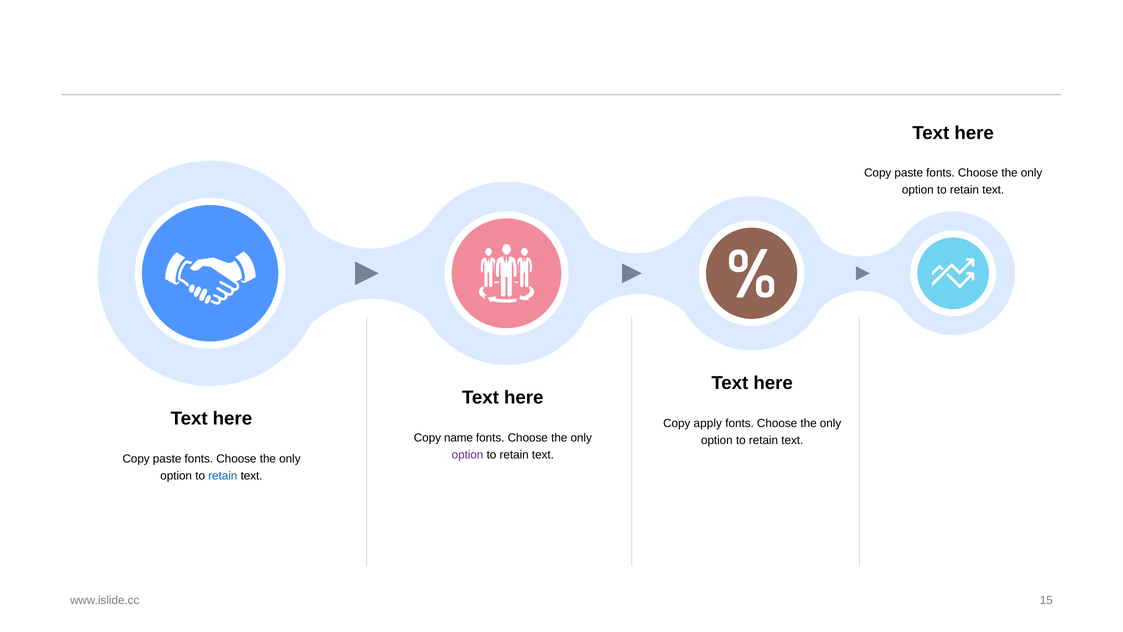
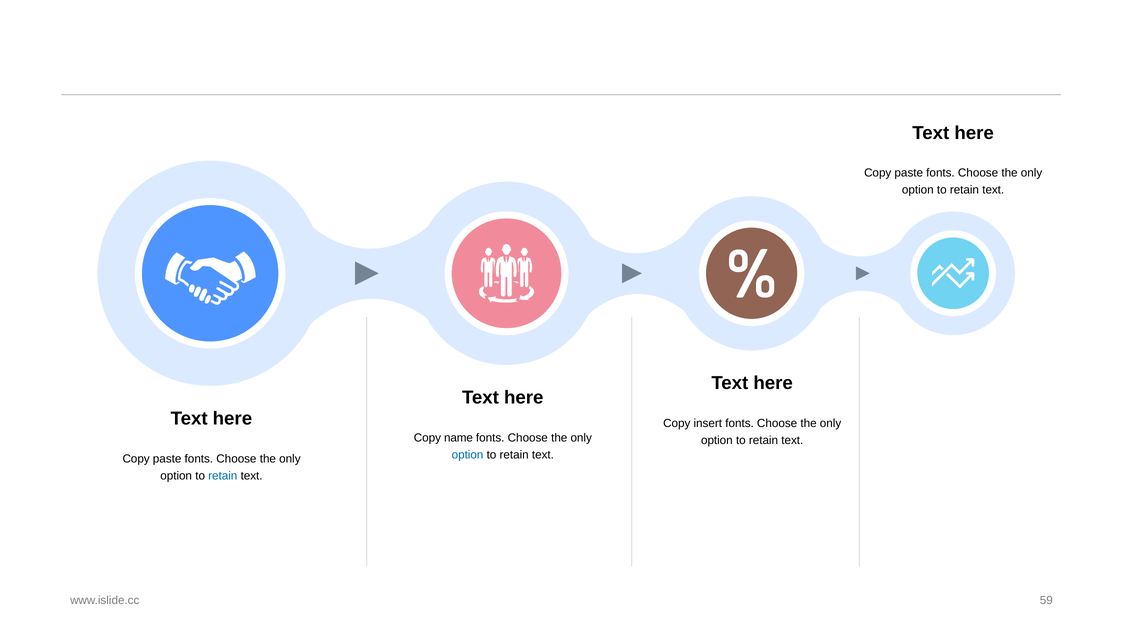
apply: apply -> insert
option at (468, 454) colour: purple -> blue
15: 15 -> 59
